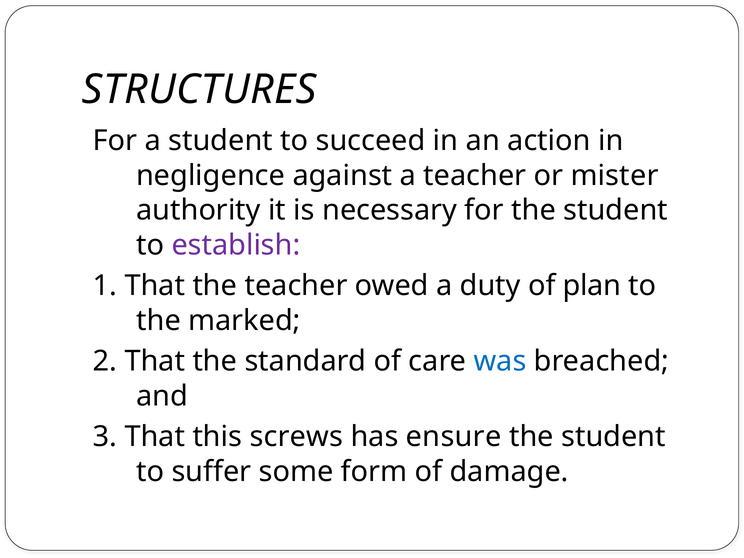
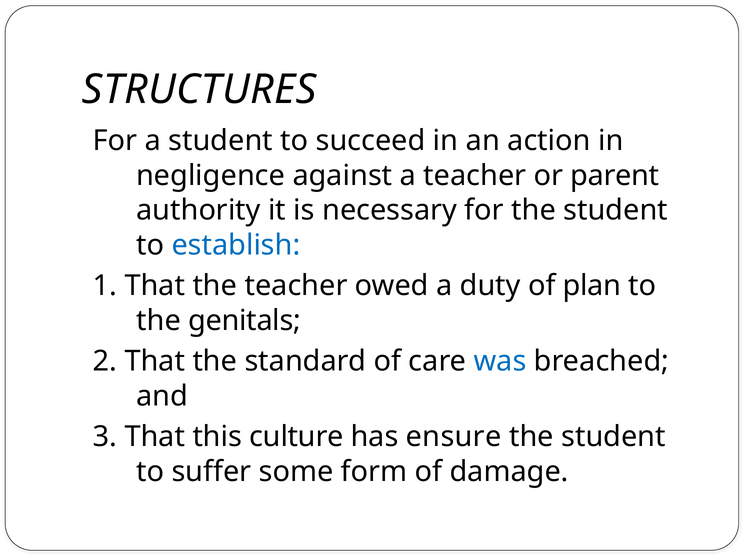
mister: mister -> parent
establish colour: purple -> blue
marked: marked -> genitals
screws: screws -> culture
